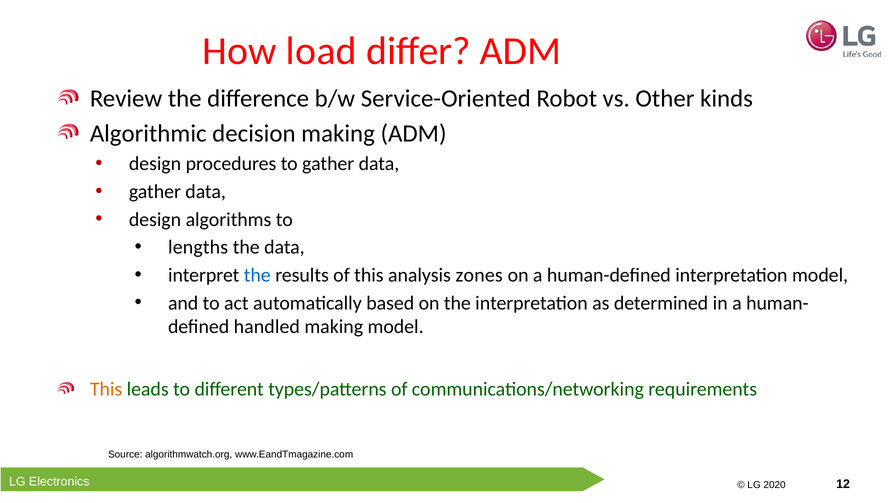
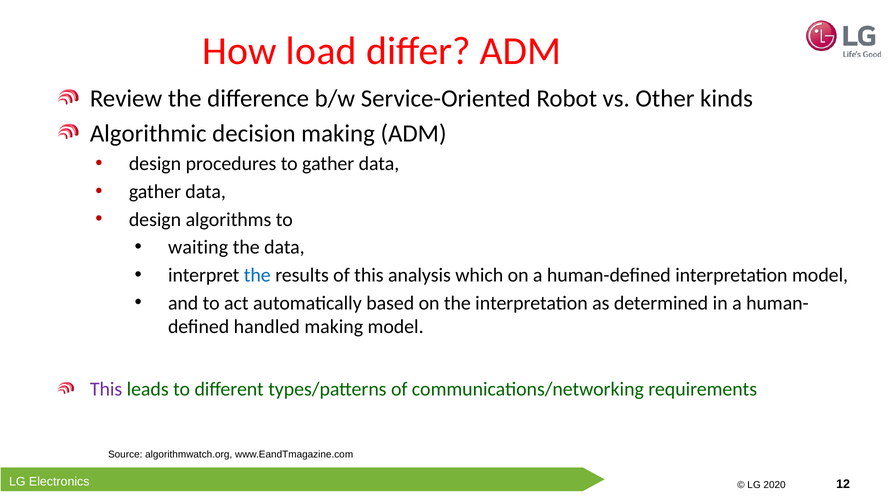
lengths: lengths -> waiting
zones: zones -> which
This at (106, 390) colour: orange -> purple
